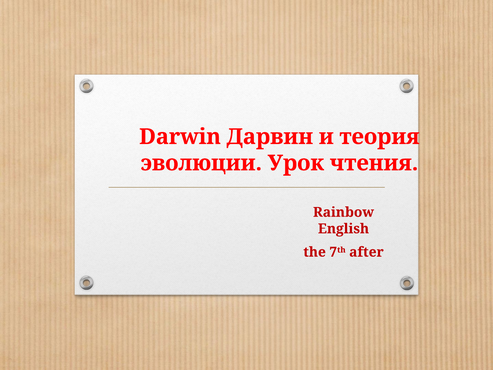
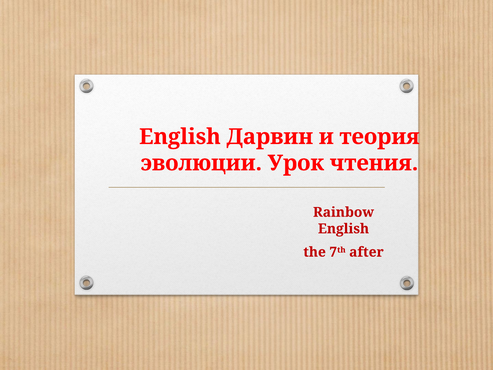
Darwin at (180, 137): Darwin -> English
